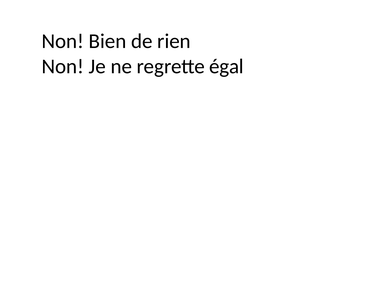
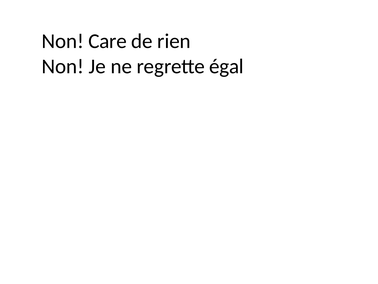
Bien: Bien -> Care
